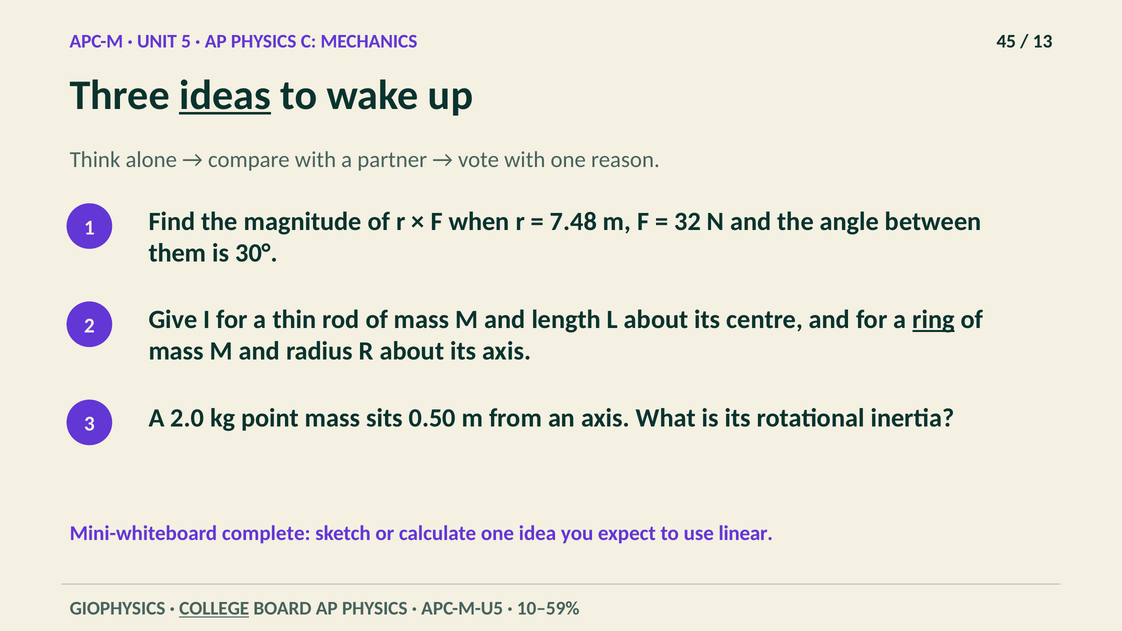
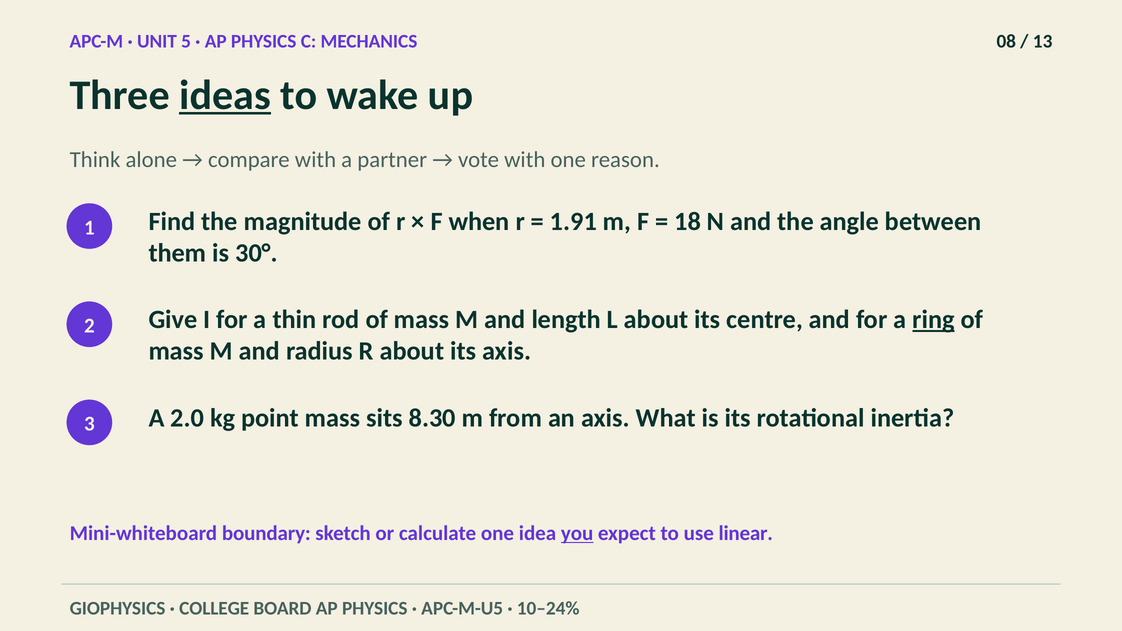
45: 45 -> 08
7.48: 7.48 -> 1.91
32: 32 -> 18
0.50: 0.50 -> 8.30
complete: complete -> boundary
you underline: none -> present
COLLEGE underline: present -> none
10–59%: 10–59% -> 10–24%
